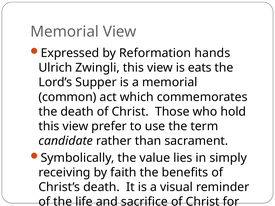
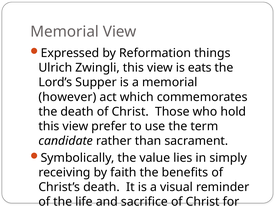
hands: hands -> things
common: common -> however
